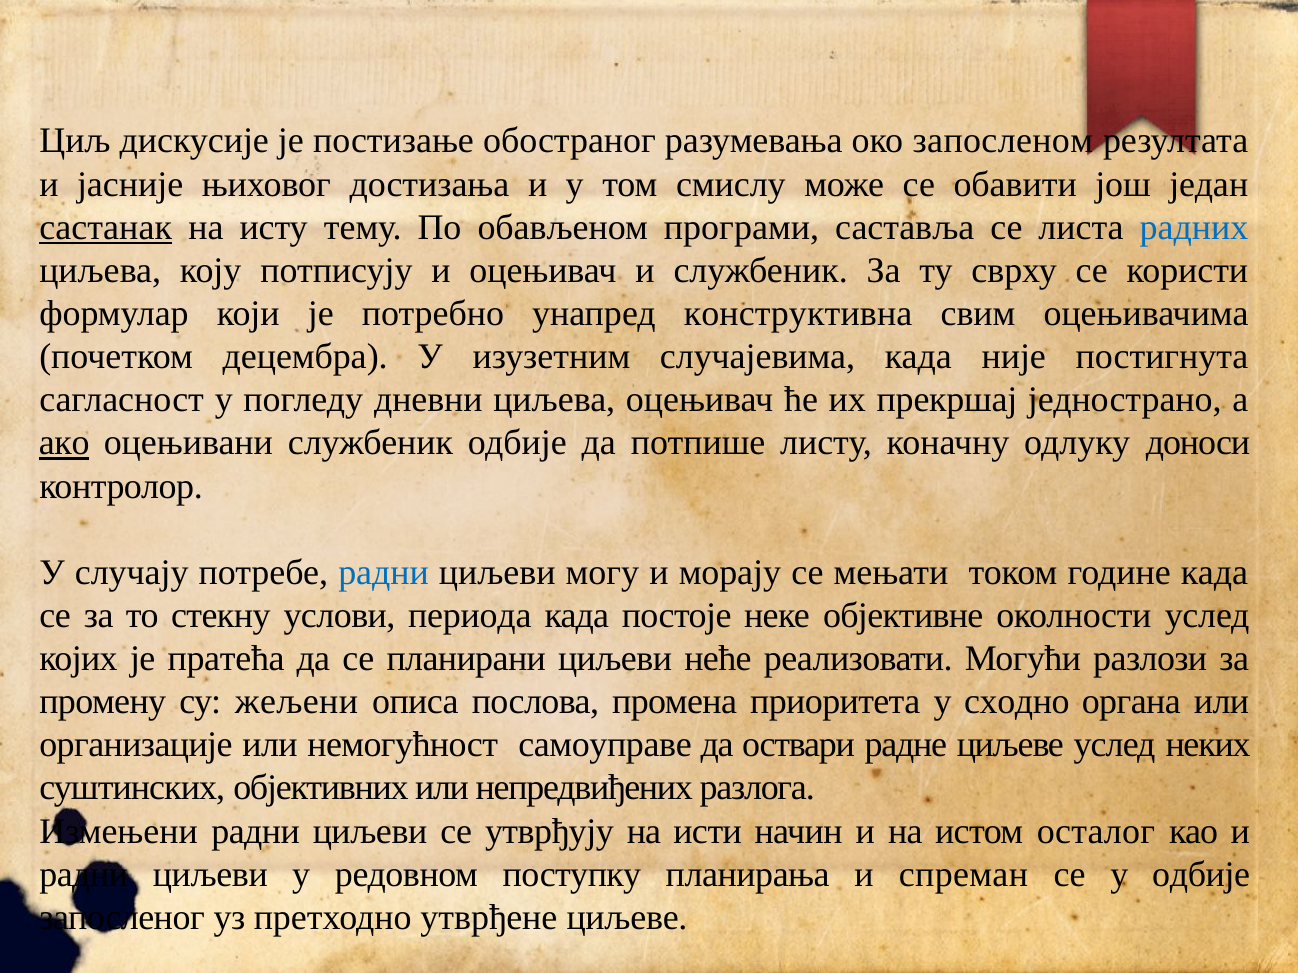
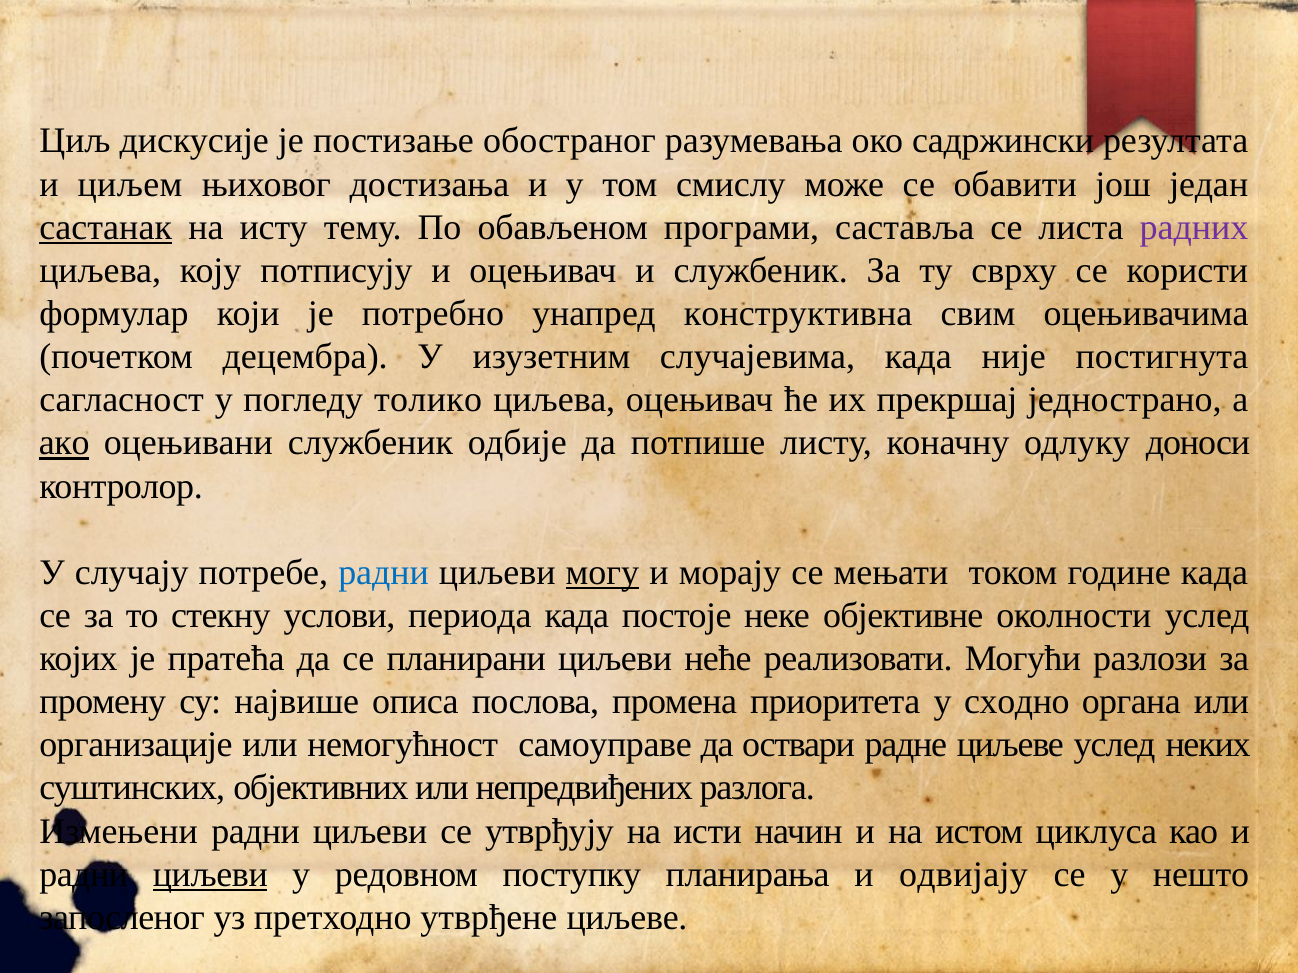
запосленом: запосленом -> садржински
јасније: јасније -> циљем
радних colour: blue -> purple
дневни: дневни -> толико
могу underline: none -> present
жељени: жељени -> највише
осталог: осталог -> циклуса
циљеви at (210, 875) underline: none -> present
спреман: спреман -> одвијају
у одбије: одбије -> нешто
